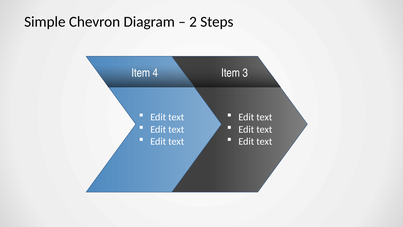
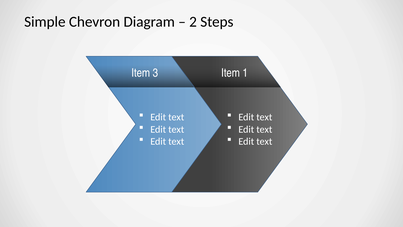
4: 4 -> 3
3: 3 -> 1
